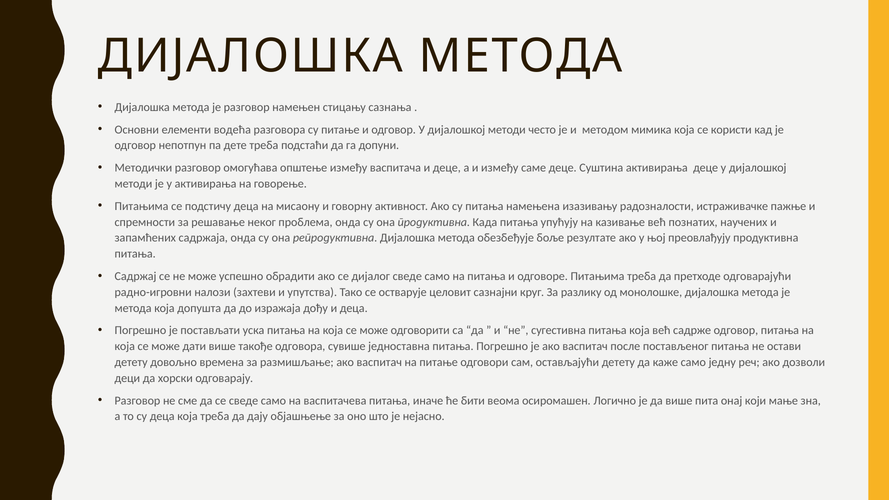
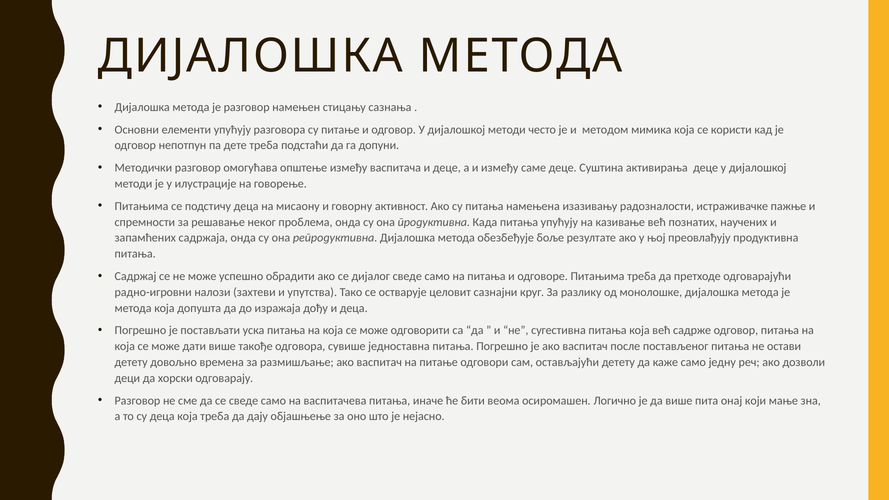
елементи водећа: водећа -> упућују
у активирања: активирања -> илустрације
